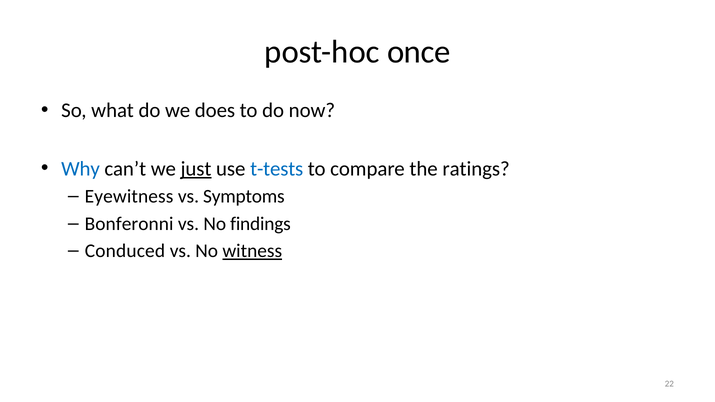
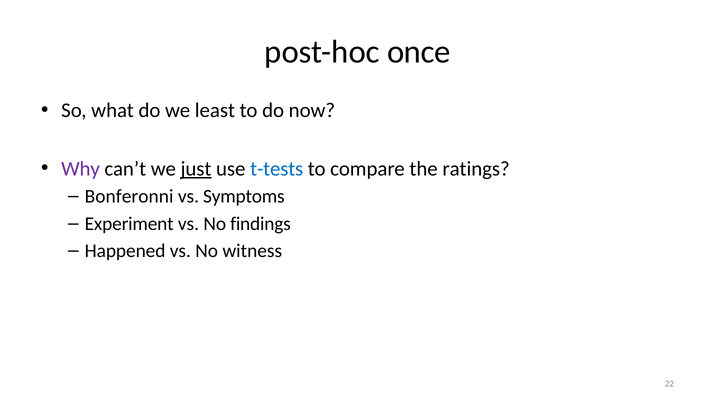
does: does -> least
Why colour: blue -> purple
Eyewitness: Eyewitness -> Bonferonni
Bonferonni: Bonferonni -> Experiment
Conduced: Conduced -> Happened
witness underline: present -> none
